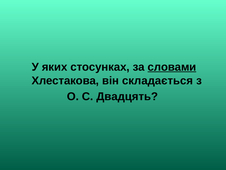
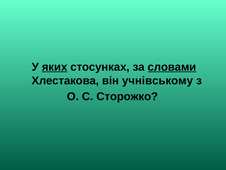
яких underline: none -> present
складається: складається -> учнівському
Двадцять: Двадцять -> Сторожко
